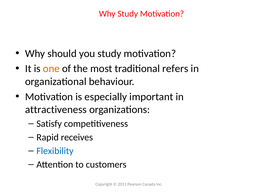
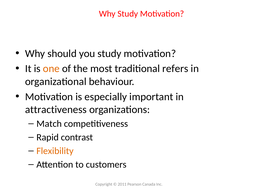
Satisfy: Satisfy -> Match
receives: receives -> contrast
Flexibility colour: blue -> orange
